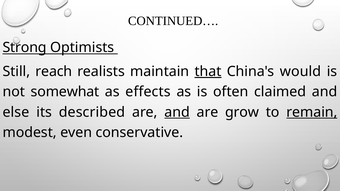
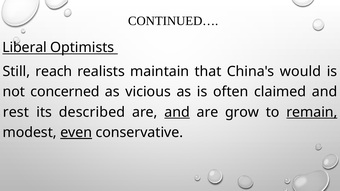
Strong: Strong -> Liberal
that underline: present -> none
somewhat: somewhat -> concerned
effects: effects -> vicious
else: else -> rest
even underline: none -> present
